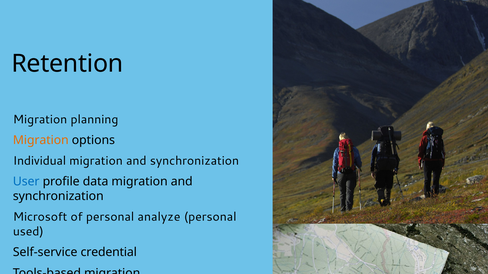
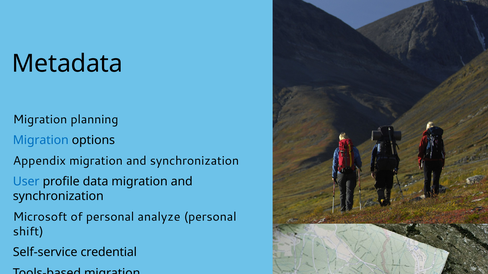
Retention: Retention -> Metadata
Migration at (41, 140) colour: orange -> blue
Individual: Individual -> Appendix
used: used -> shift
